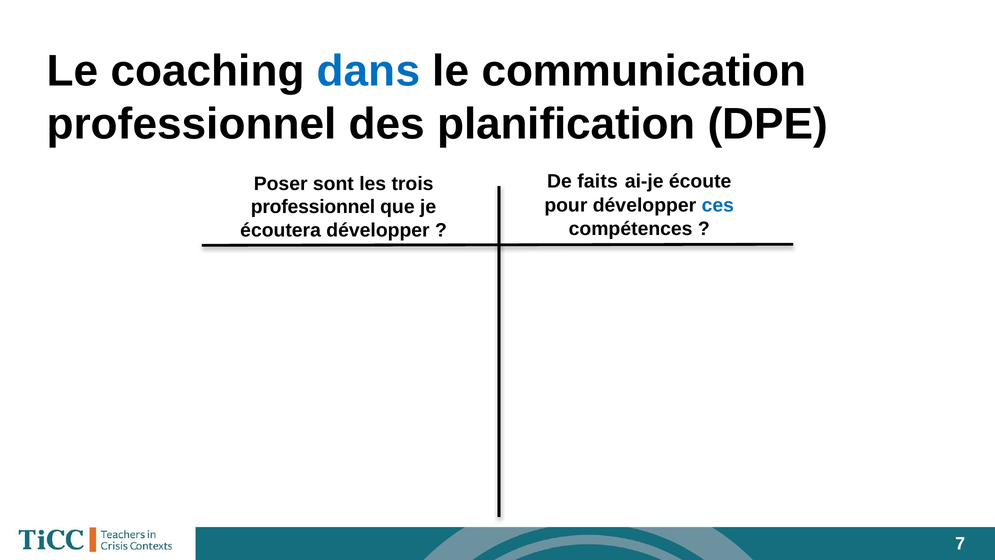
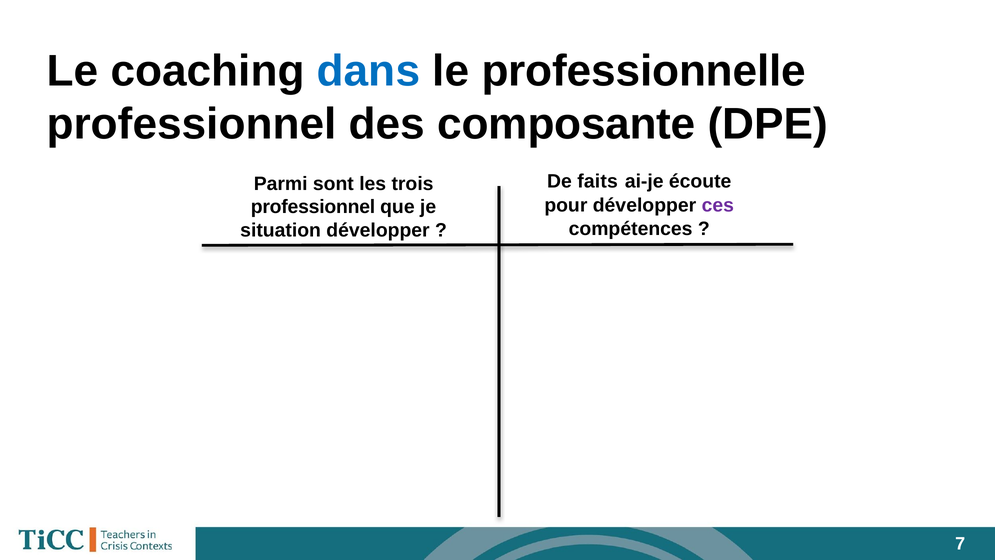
communication: communication -> professionnelle
planification: planification -> composante
Poser: Poser -> Parmi
ces colour: blue -> purple
écoutera: écoutera -> situation
